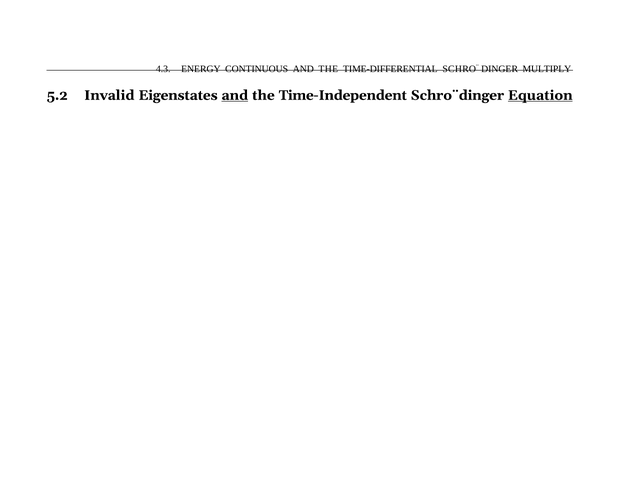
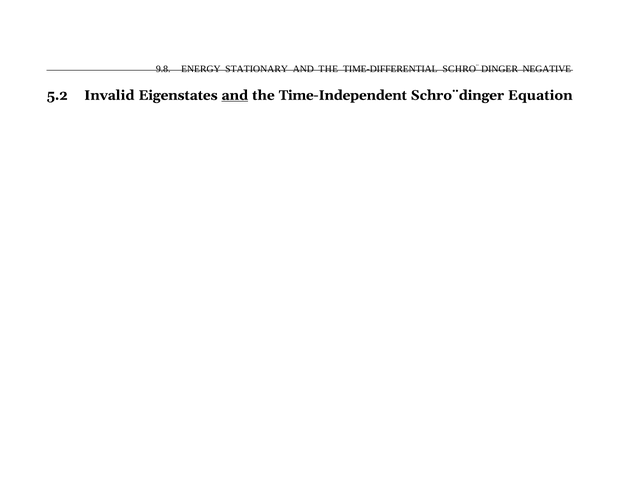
4.3: 4.3 -> 9.8
CONTINUOUS: CONTINUOUS -> STATIONARY
MULTIPLY: MULTIPLY -> NEGATIVE
Equation underline: present -> none
